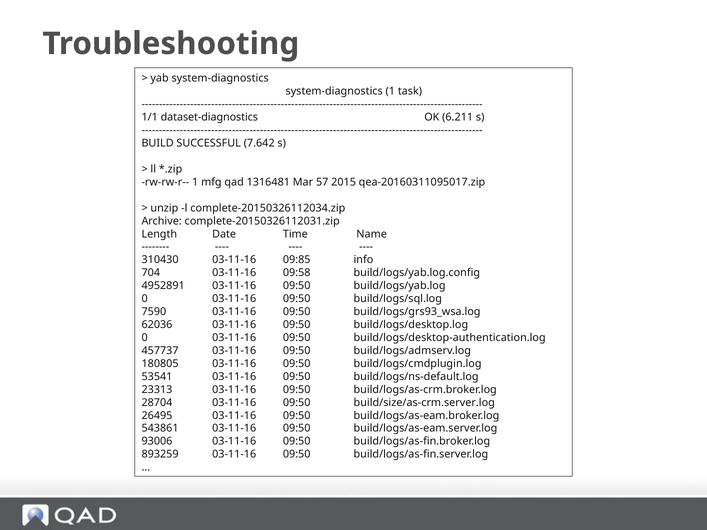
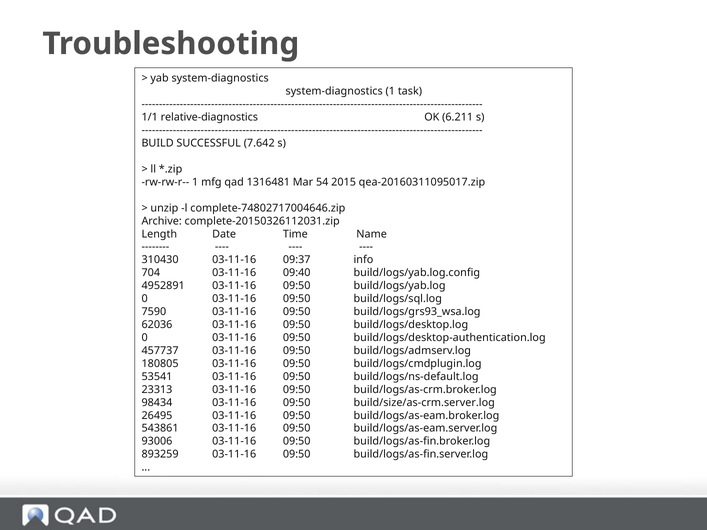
dataset-diagnostics: dataset-diagnostics -> relative-diagnostics
57: 57 -> 54
complete-20150326112034.zip: complete-20150326112034.zip -> complete-74802717004646.zip
09:85: 09:85 -> 09:37
09:58: 09:58 -> 09:40
28704: 28704 -> 98434
